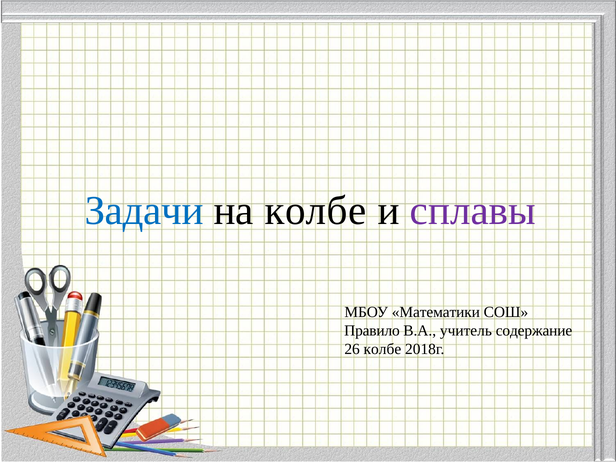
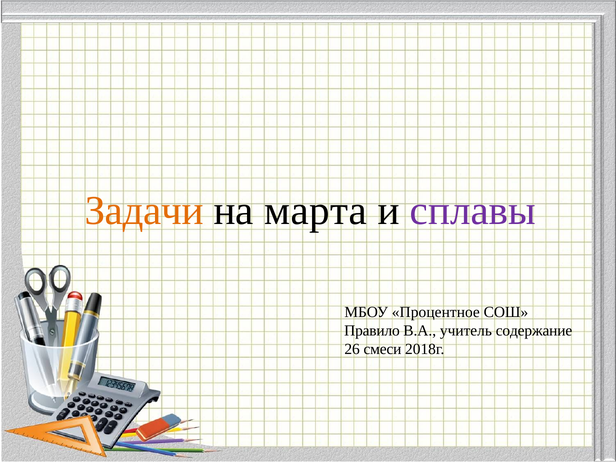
Задачи colour: blue -> orange
на колбе: колбе -> марта
Математики: Математики -> Процентное
26 колбе: колбе -> смеси
